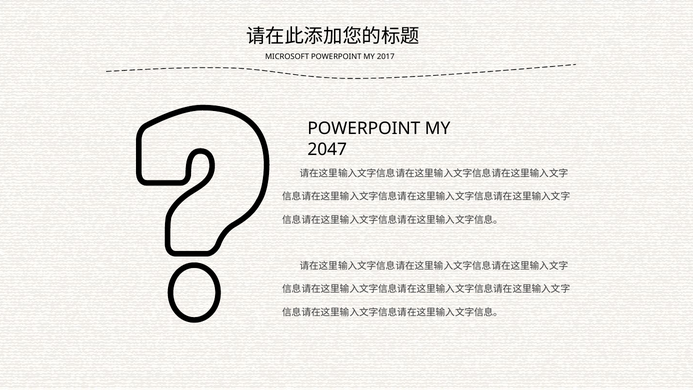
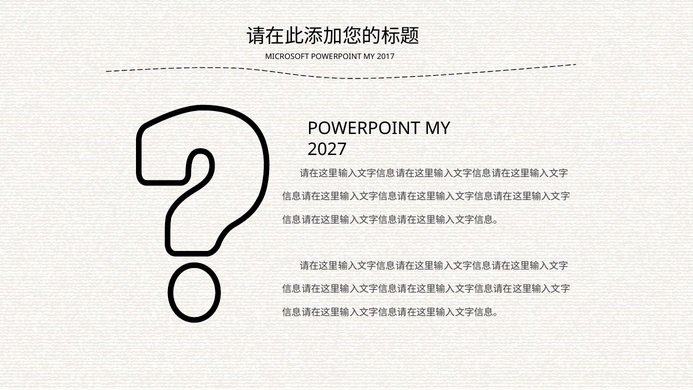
2047: 2047 -> 2027
